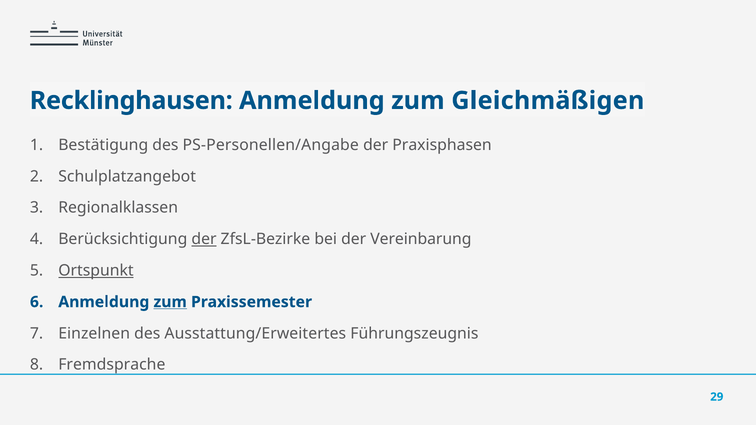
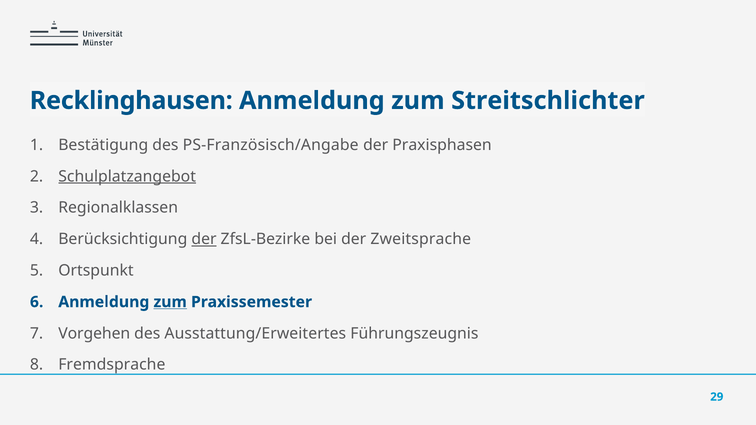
Gleichmäßigen: Gleichmäßigen -> Streitschlichter
PS-Personellen/Angabe: PS-Personellen/Angabe -> PS-Französisch/Angabe
Schulplatzangebot underline: none -> present
Vereinbarung: Vereinbarung -> Zweitsprache
Ortspunkt underline: present -> none
Einzelnen: Einzelnen -> Vorgehen
